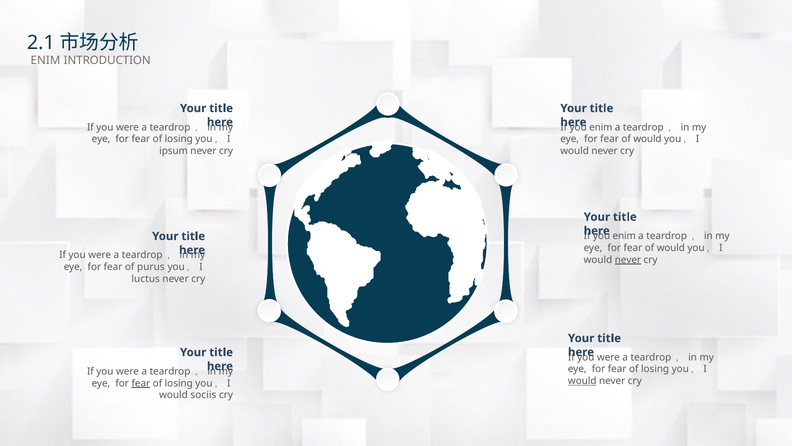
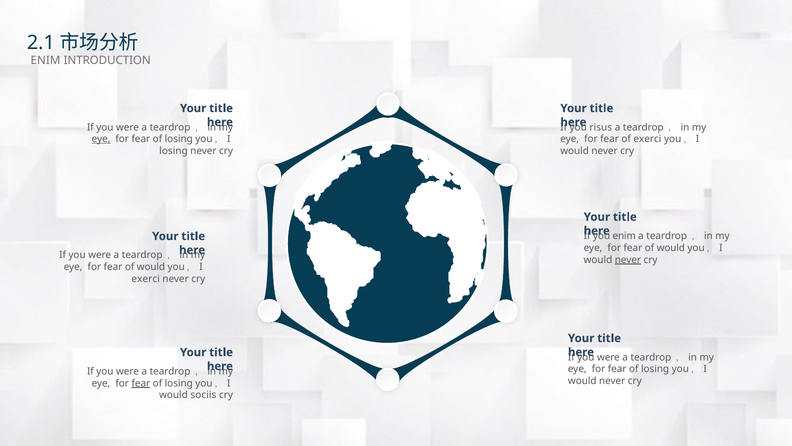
enim at (601, 127): enim -> risus
eye at (101, 139) underline: none -> present
would at (647, 139): would -> exerci
ipsum at (174, 151): ipsum -> losing
purus at (151, 267): purus -> would
luctus at (146, 279): luctus -> exerci
would at (582, 381) underline: present -> none
